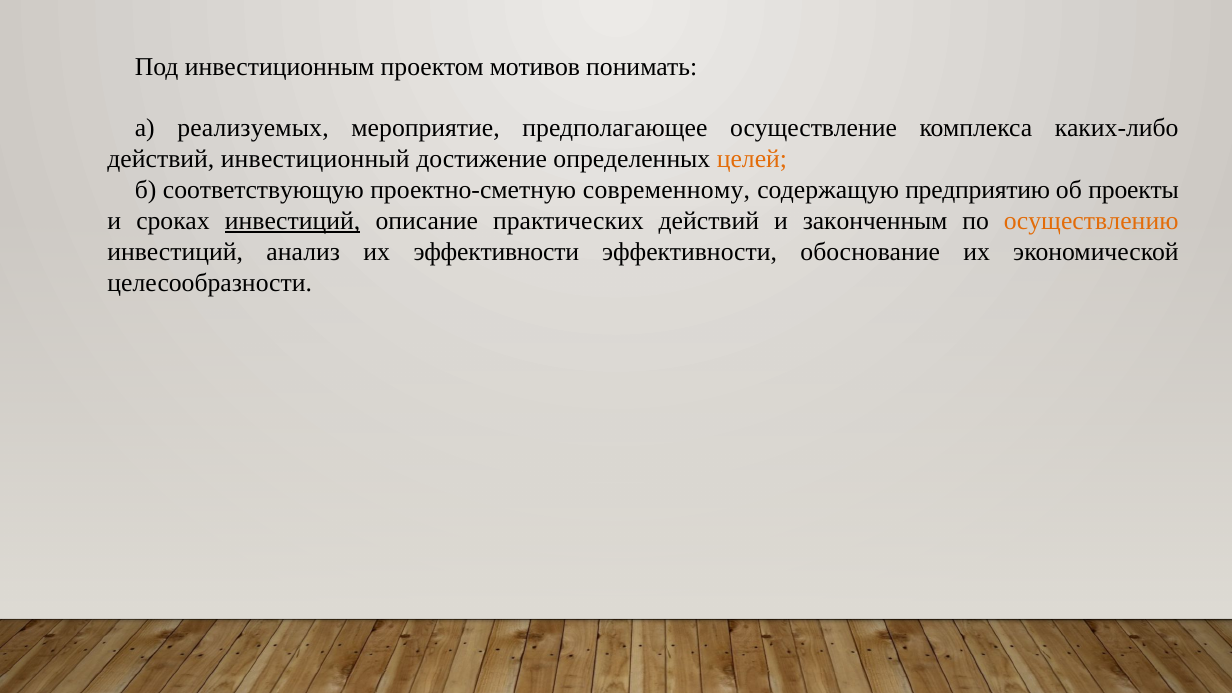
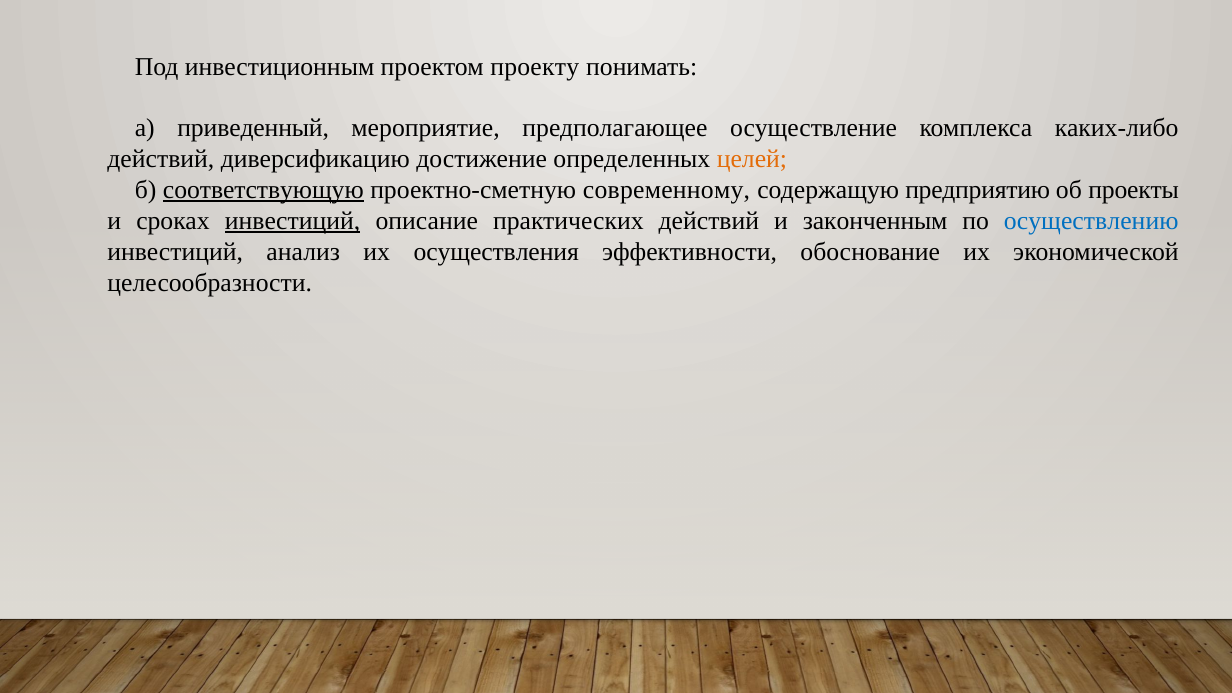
мотивов: мотивов -> проекту
реализуемых: реализуемых -> приведенный
инвестиционный: инвестиционный -> диверсификацию
соответствующую underline: none -> present
осуществлению colour: orange -> blue
их эффективности: эффективности -> осуществления
